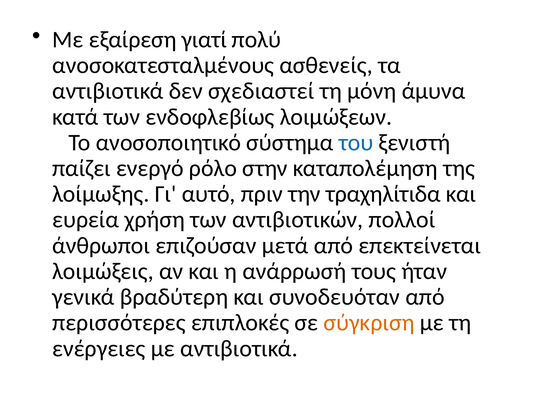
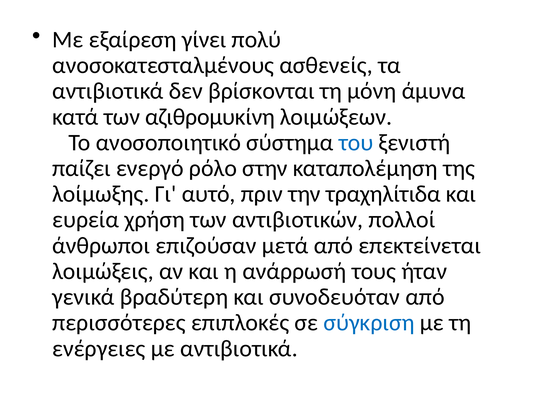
γιατί: γιατί -> γίνει
σχεδιαστεί: σχεδιαστεί -> βρίσκονται
ενδοφλεβίως: ενδοφλεβίως -> αζιθρομυκίνη
σύγκριση colour: orange -> blue
